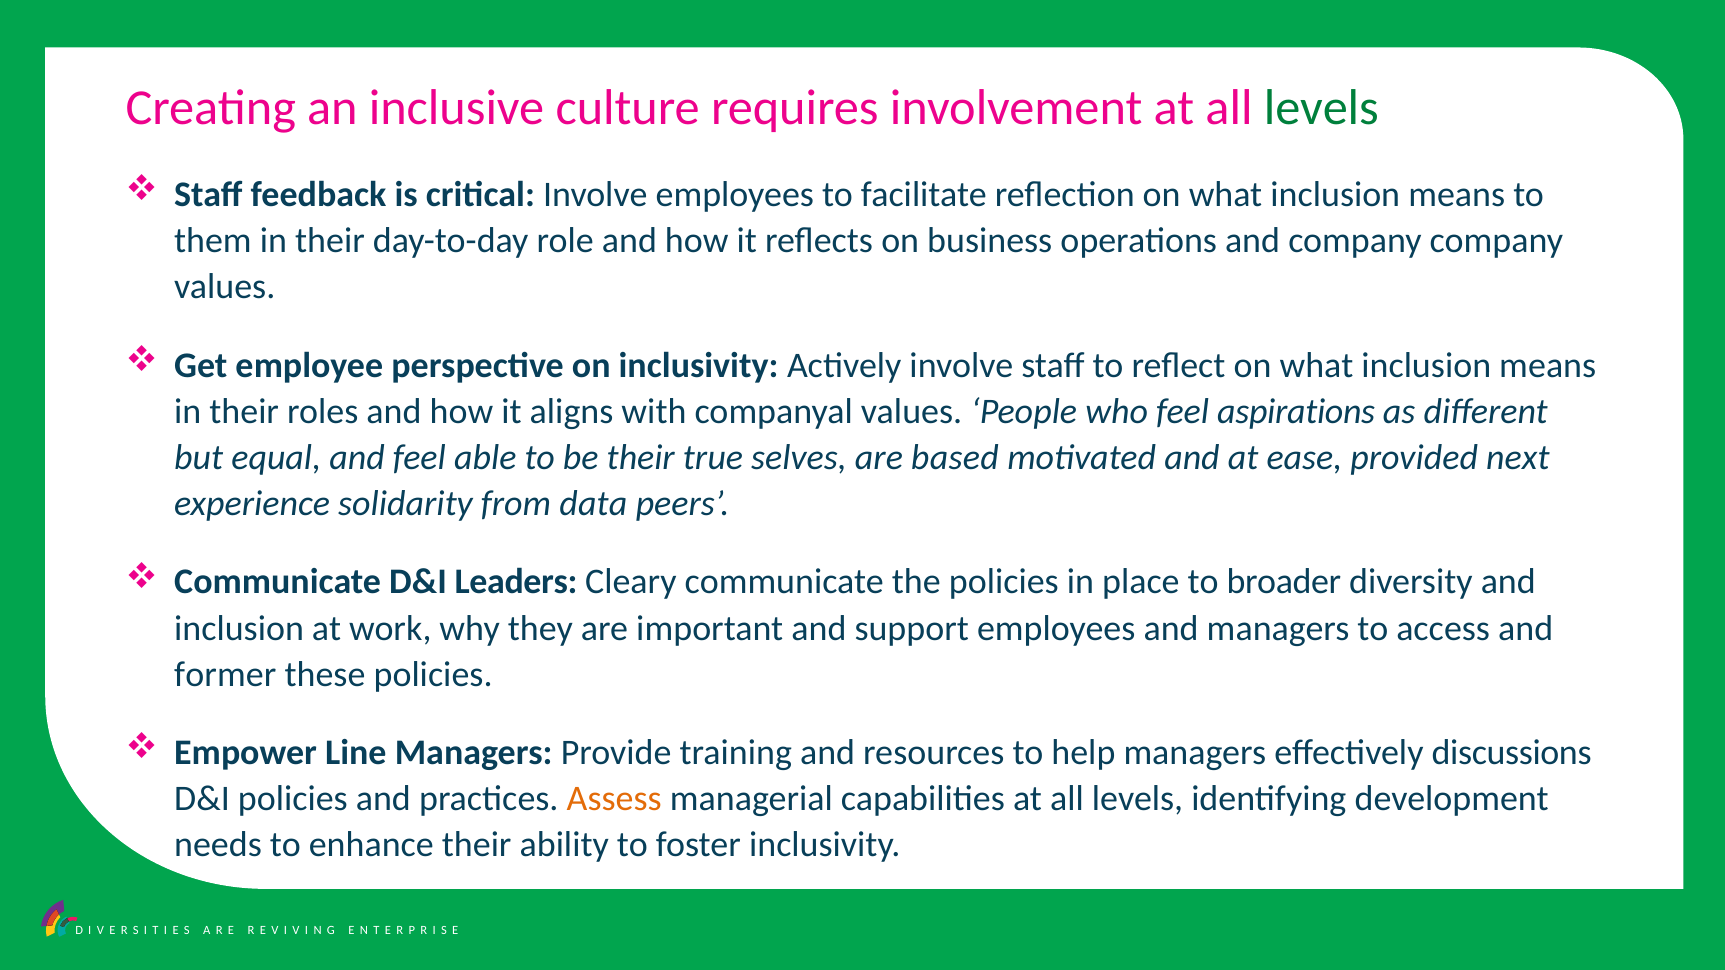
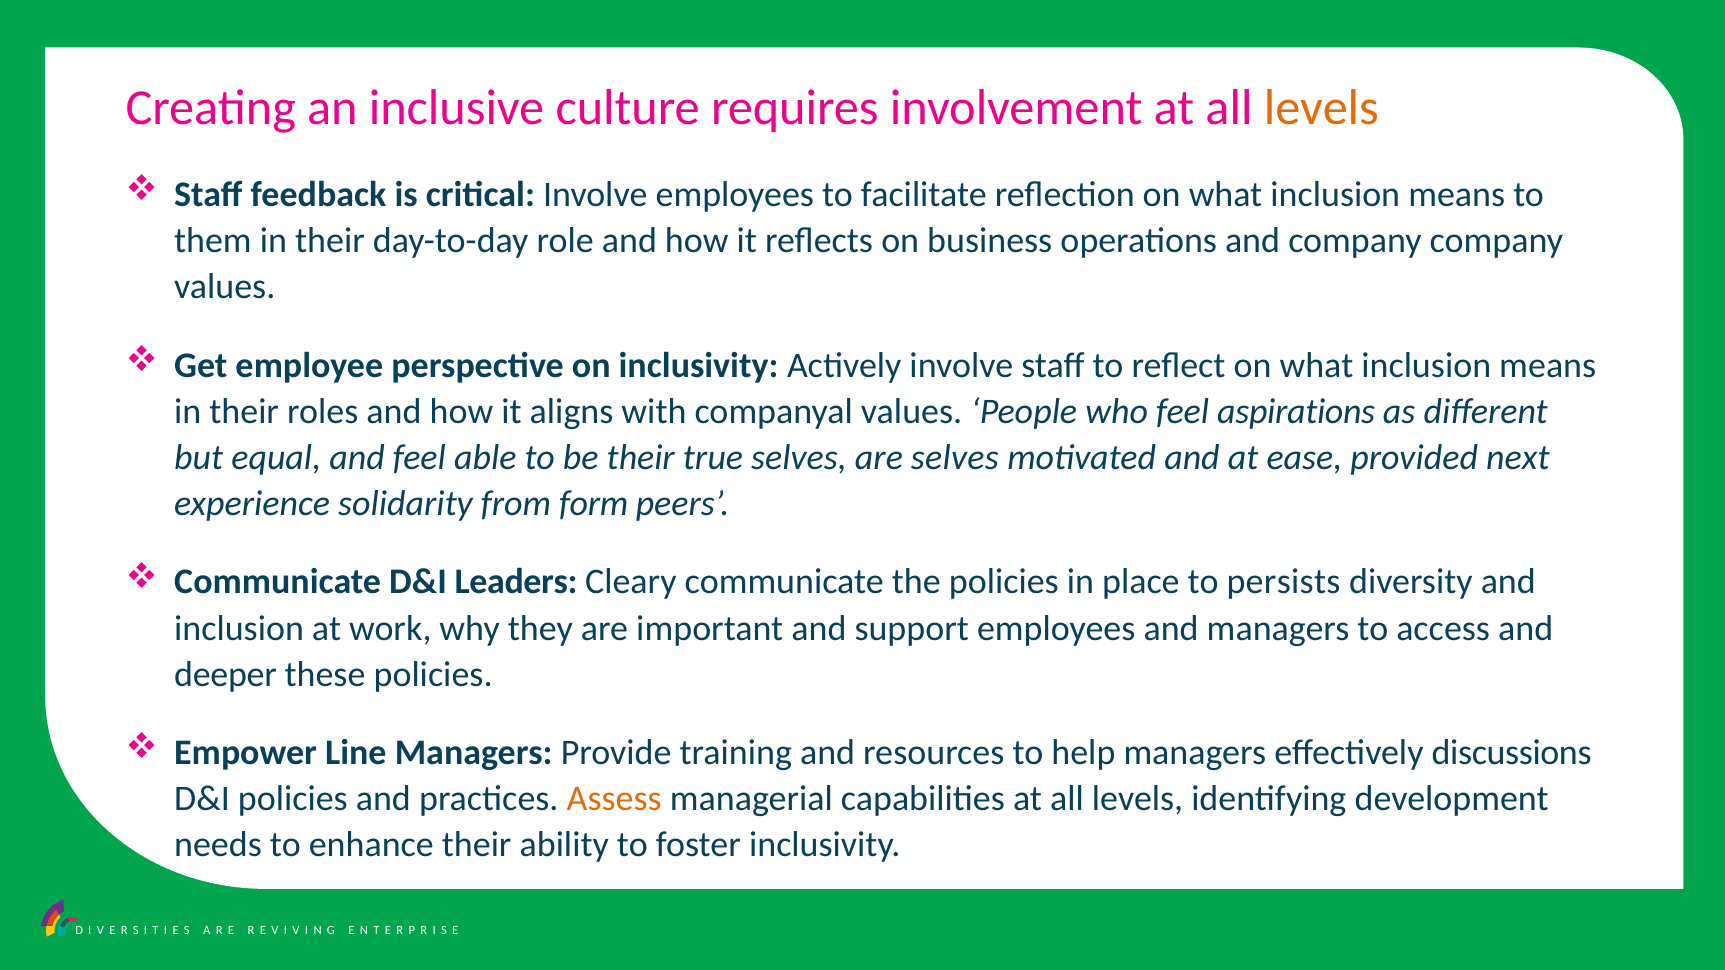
levels at (1321, 108) colour: green -> orange
are based: based -> selves
data: data -> form
broader: broader -> persists
former: former -> deeper
